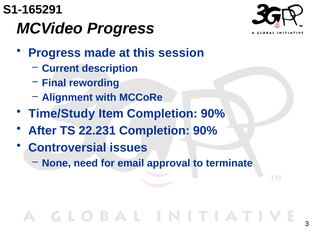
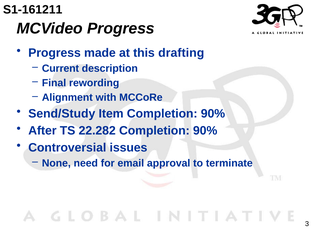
S1-165291: S1-165291 -> S1-161211
session: session -> drafting
Time/Study: Time/Study -> Send/Study
22.231: 22.231 -> 22.282
